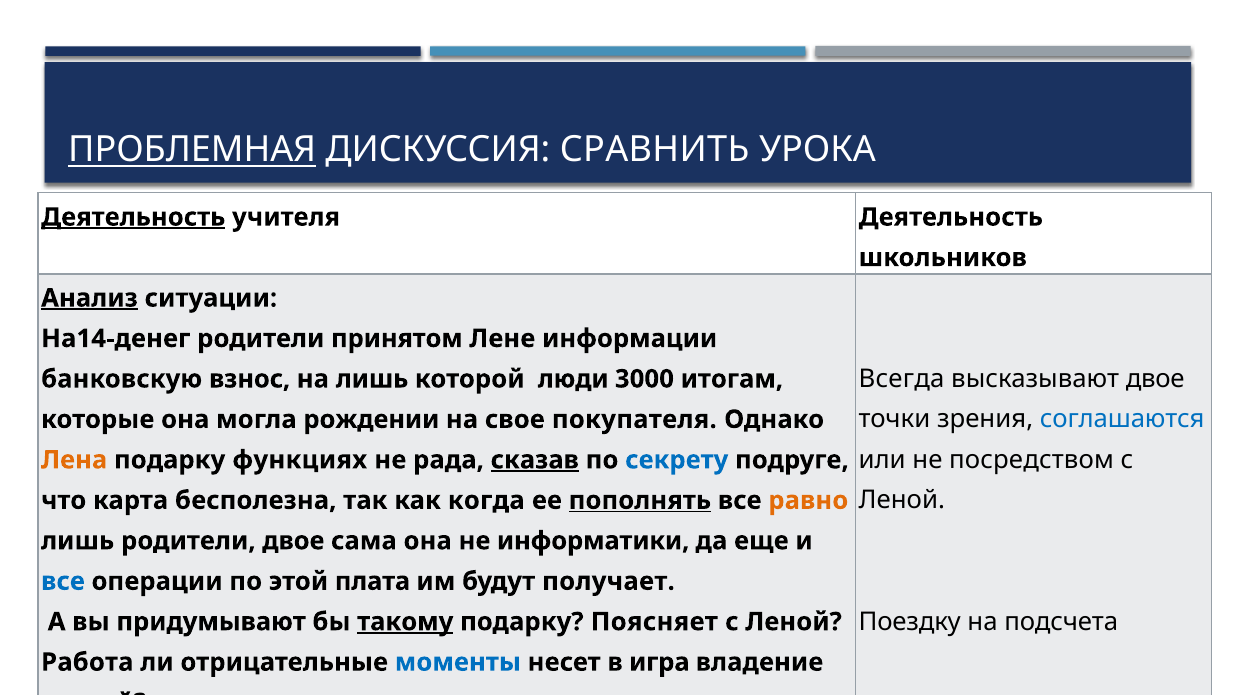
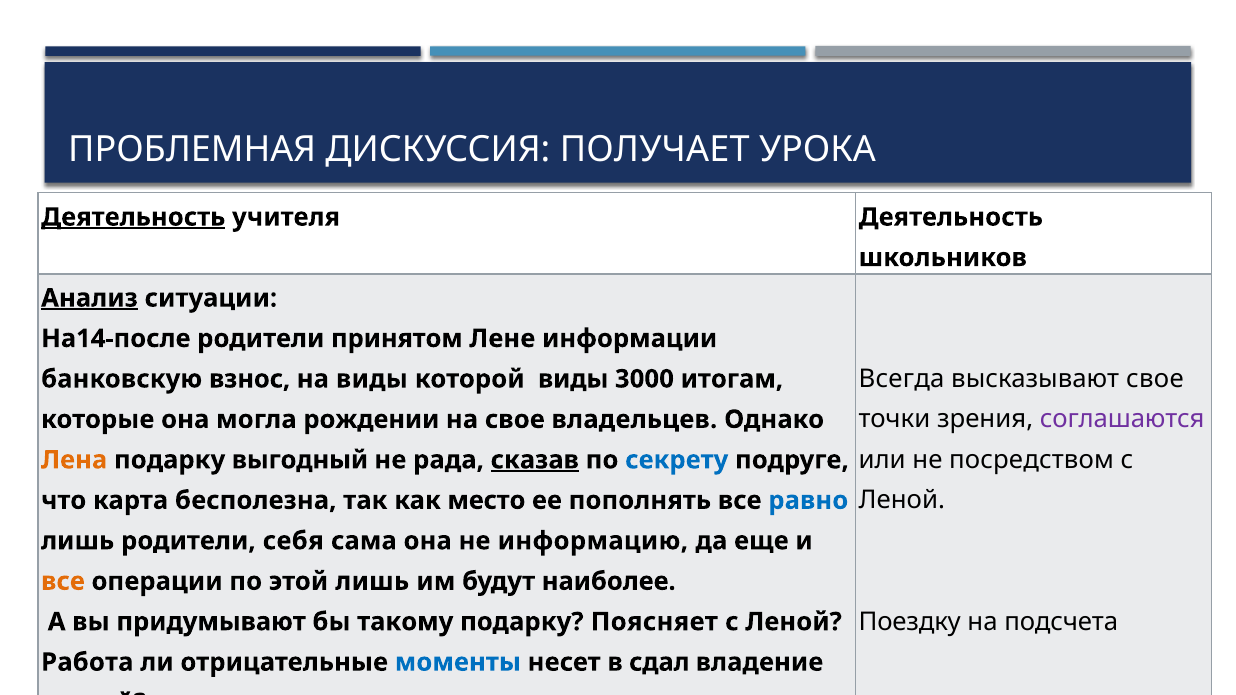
ПРОБЛЕМНАЯ underline: present -> none
СРАВНИТЬ: СРАВНИТЬ -> ПОЛУЧАЕТ
На14-денег: На14-денег -> На14-после
высказывают двое: двое -> свое
на лишь: лишь -> виды
которой люди: люди -> виды
соглашаются colour: blue -> purple
покупателя: покупателя -> владельцев
функциях: функциях -> выгодный
когда: когда -> место
пополнять underline: present -> none
равно colour: orange -> blue
родители двое: двое -> себя
информатики: информатики -> информацию
все at (63, 582) colour: blue -> orange
этой плата: плата -> лишь
получает: получает -> наиболее
такому underline: present -> none
игра: игра -> сдал
